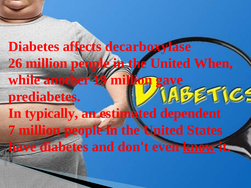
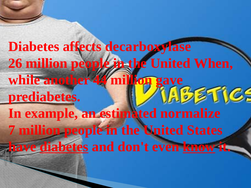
19: 19 -> 44
typically: typically -> example
dependent: dependent -> normalize
diabetes at (64, 147) underline: none -> present
